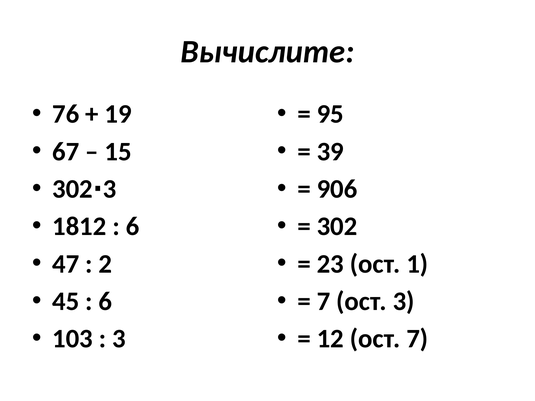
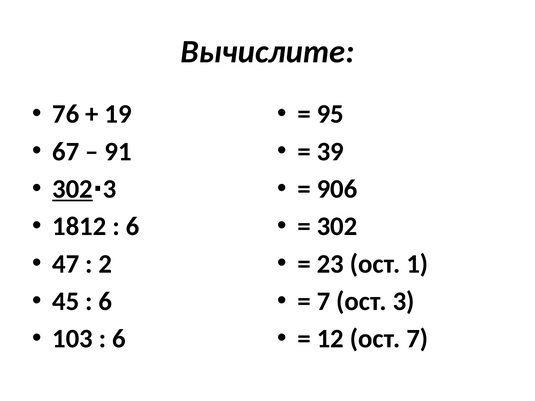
15: 15 -> 91
302 at (72, 189) underline: none -> present
3 at (119, 339): 3 -> 6
